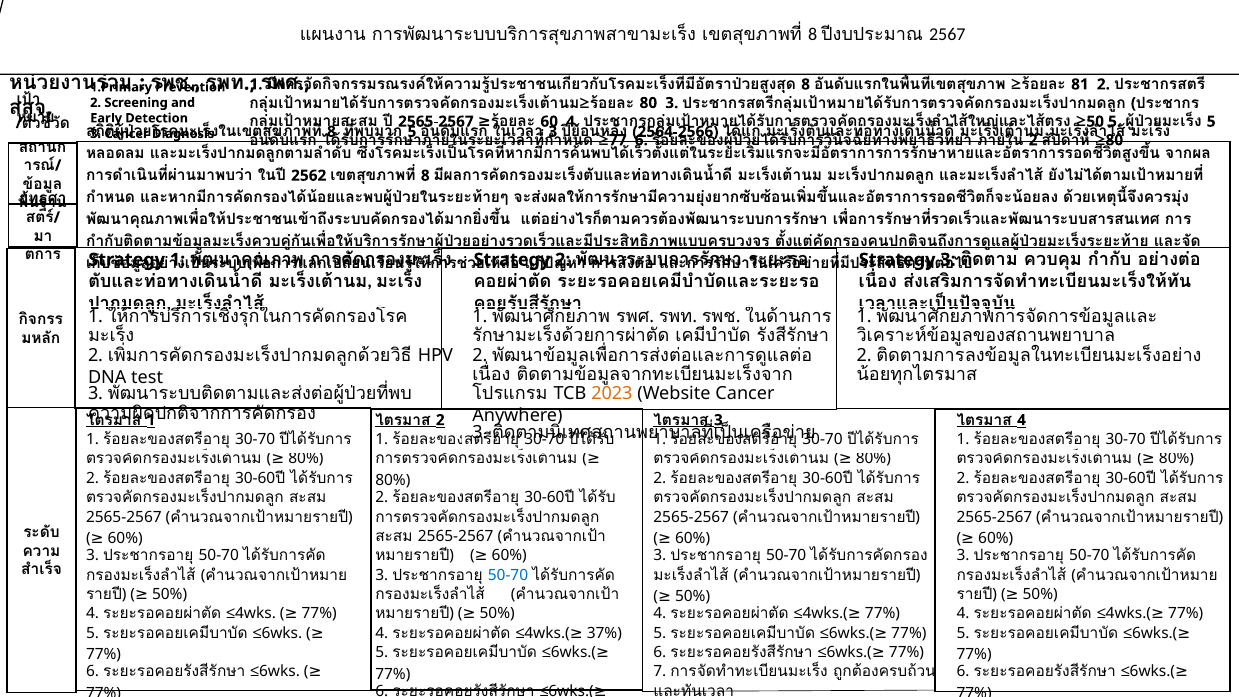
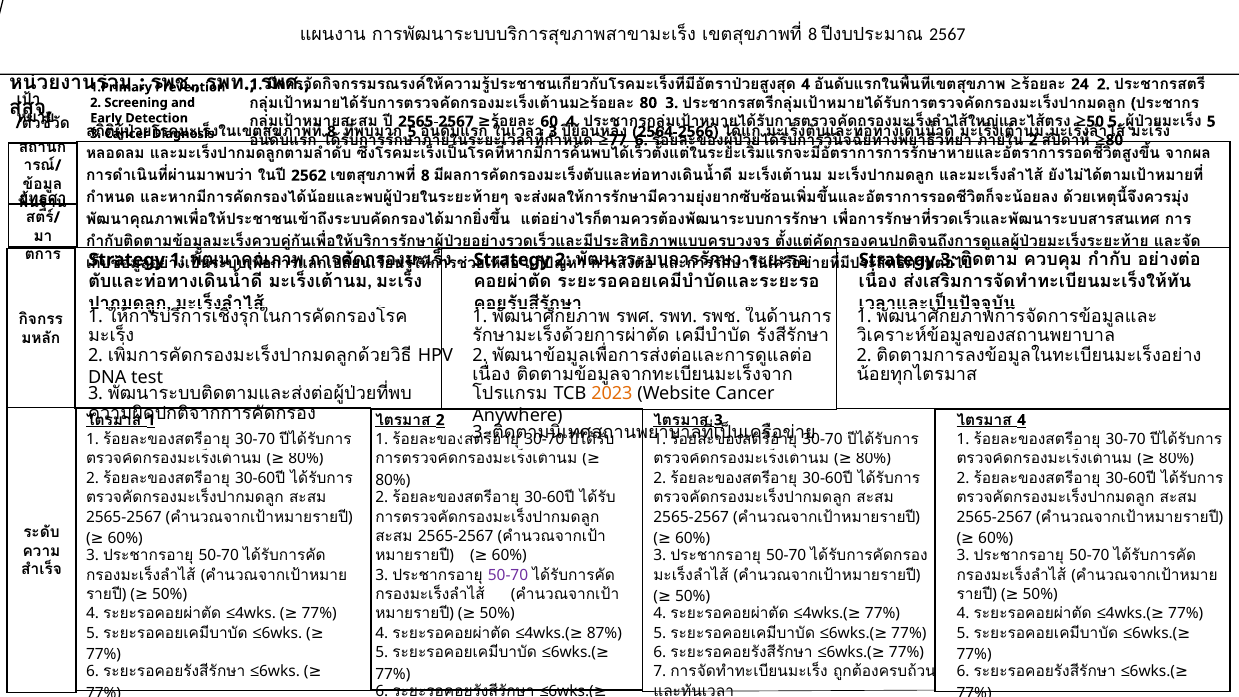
81: 81 -> 24
8 at (806, 84): 8 -> 4
50-70 at (508, 575) colour: blue -> purple
37%: 37% -> 87%
